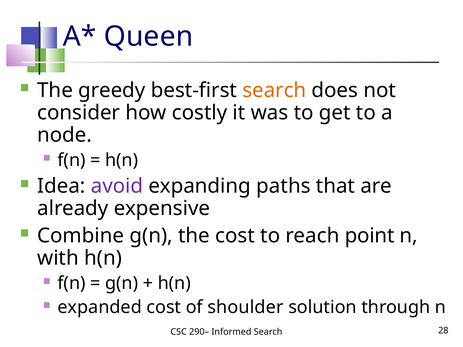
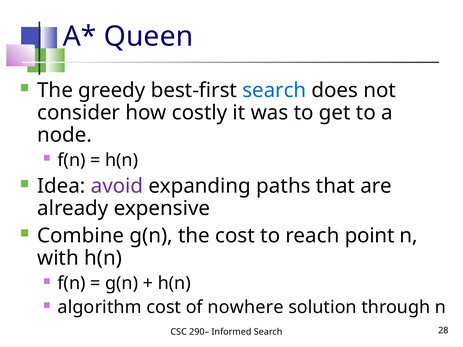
search at (274, 91) colour: orange -> blue
expanded: expanded -> algorithm
shoulder: shoulder -> nowhere
